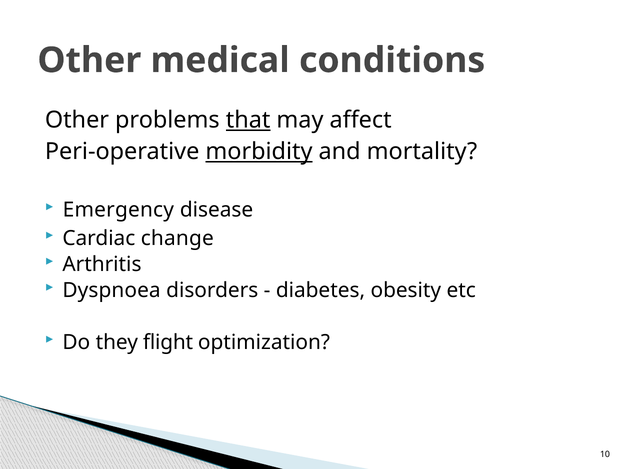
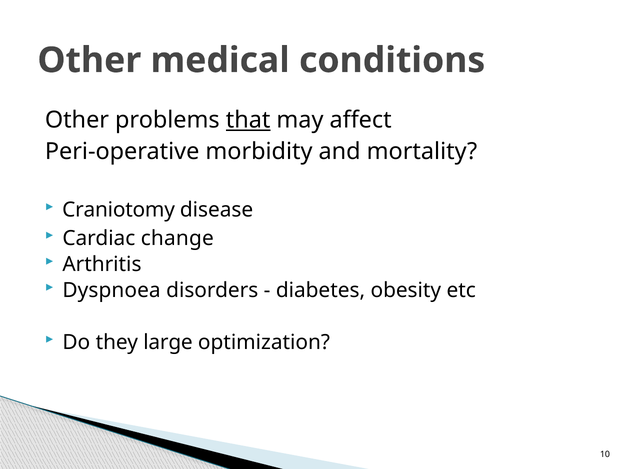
morbidity underline: present -> none
Emergency: Emergency -> Craniotomy
flight: flight -> large
